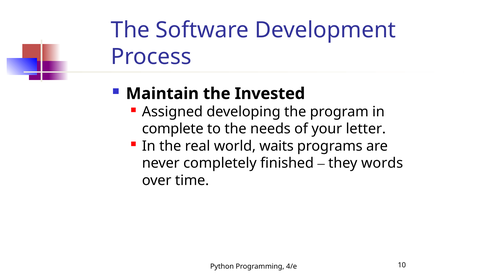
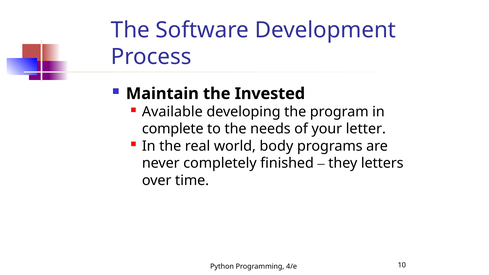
Assigned: Assigned -> Available
waits: waits -> body
words: words -> letters
